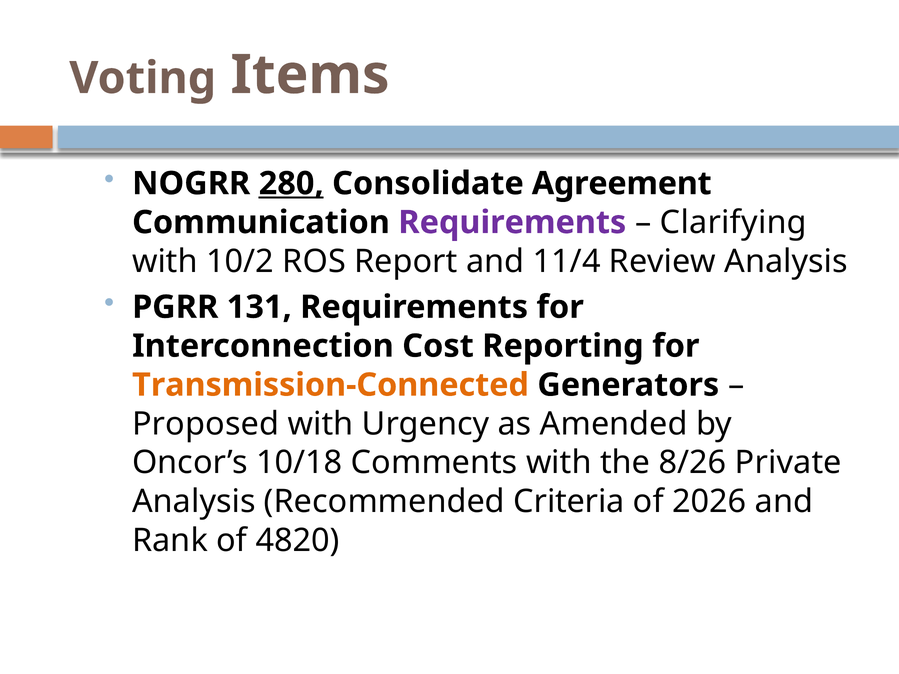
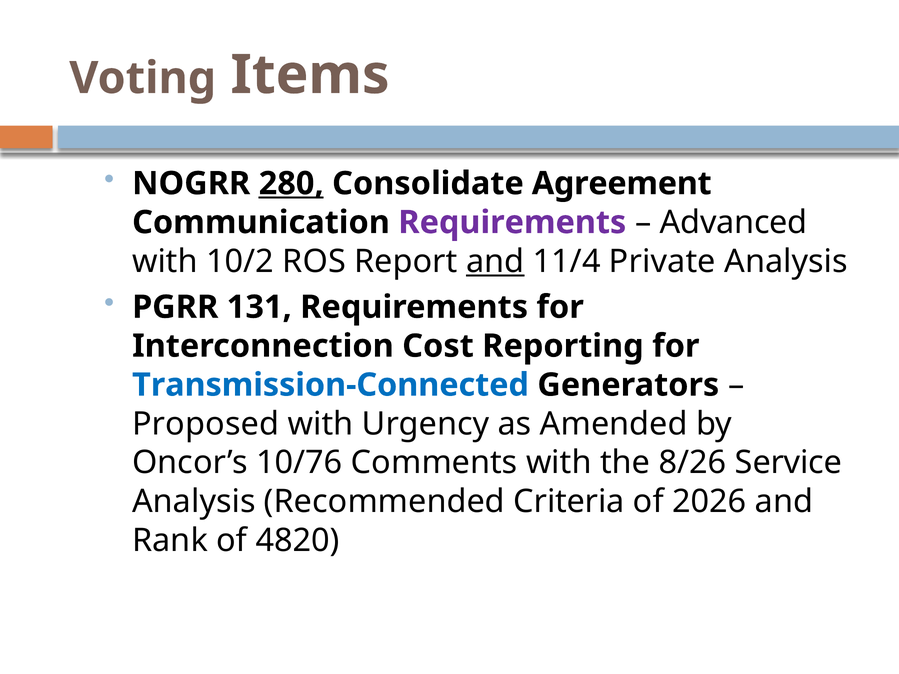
Clarifying: Clarifying -> Advanced
and at (495, 261) underline: none -> present
Review: Review -> Private
Transmission-Connected colour: orange -> blue
10/18: 10/18 -> 10/76
Private: Private -> Service
